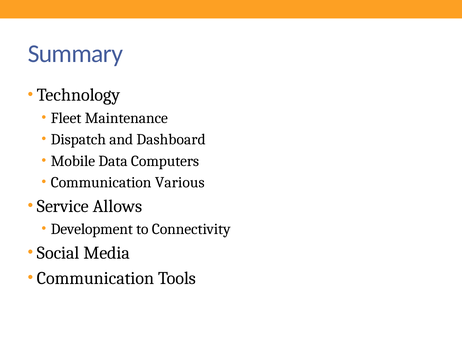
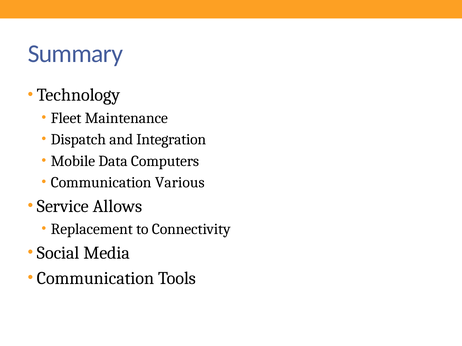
Dashboard: Dashboard -> Integration
Development: Development -> Replacement
